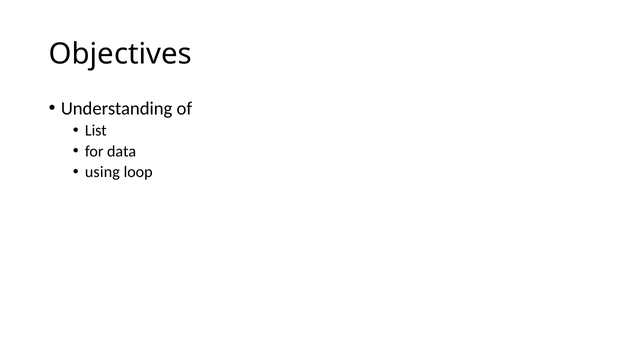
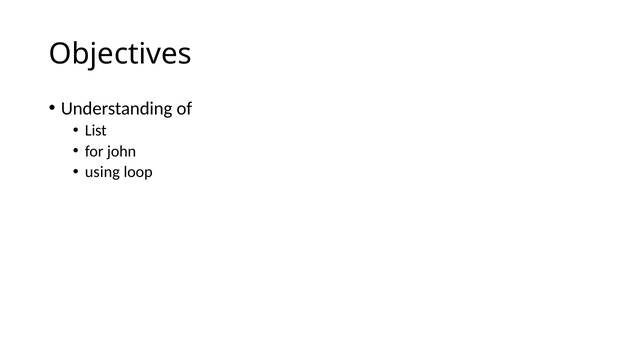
data: data -> john
